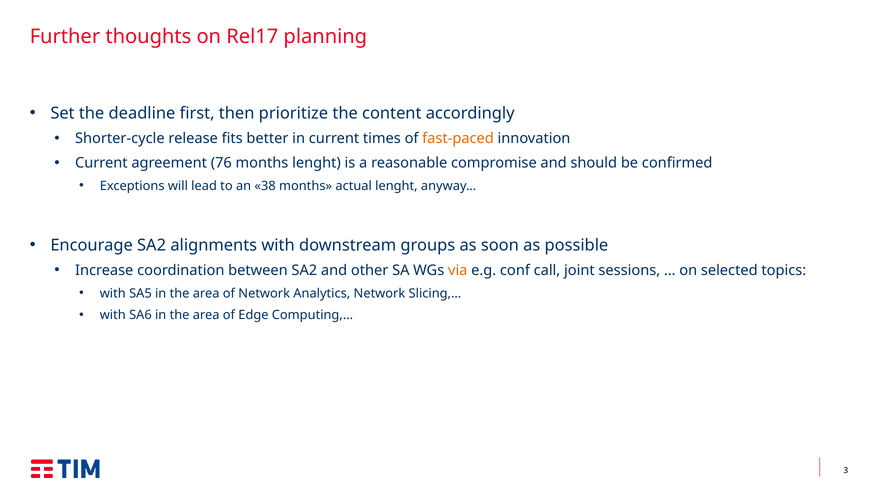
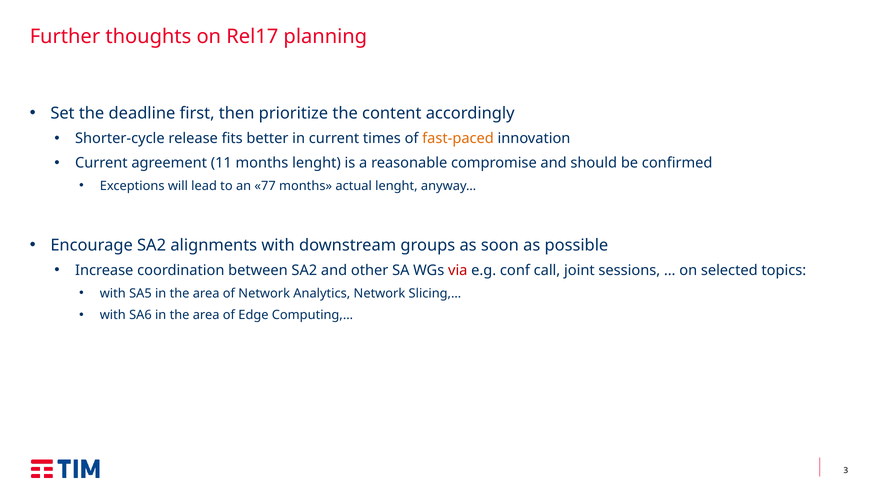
76: 76 -> 11
38: 38 -> 77
via colour: orange -> red
